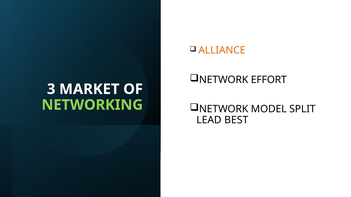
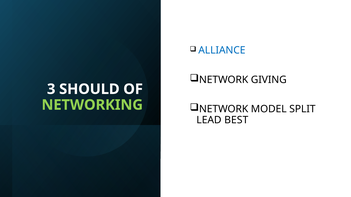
ALLIANCE colour: orange -> blue
EFFORT: EFFORT -> GIVING
MARKET: MARKET -> SHOULD
